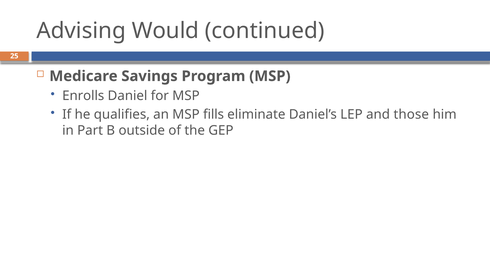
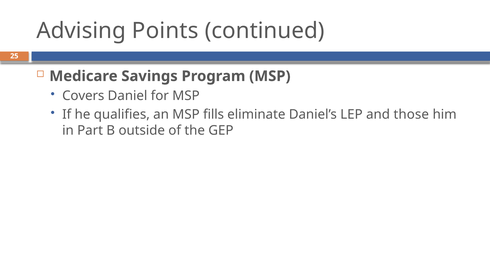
Would: Would -> Points
Enrolls: Enrolls -> Covers
